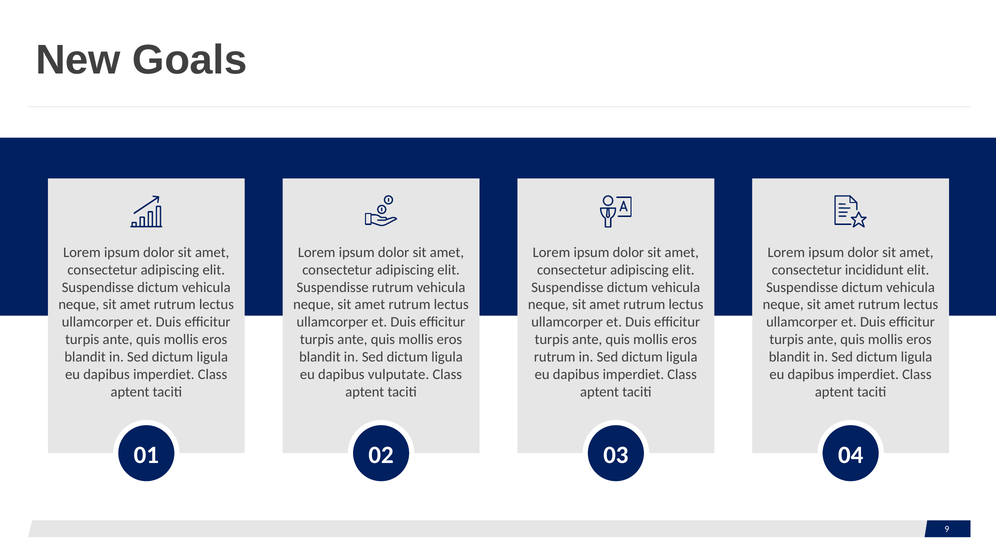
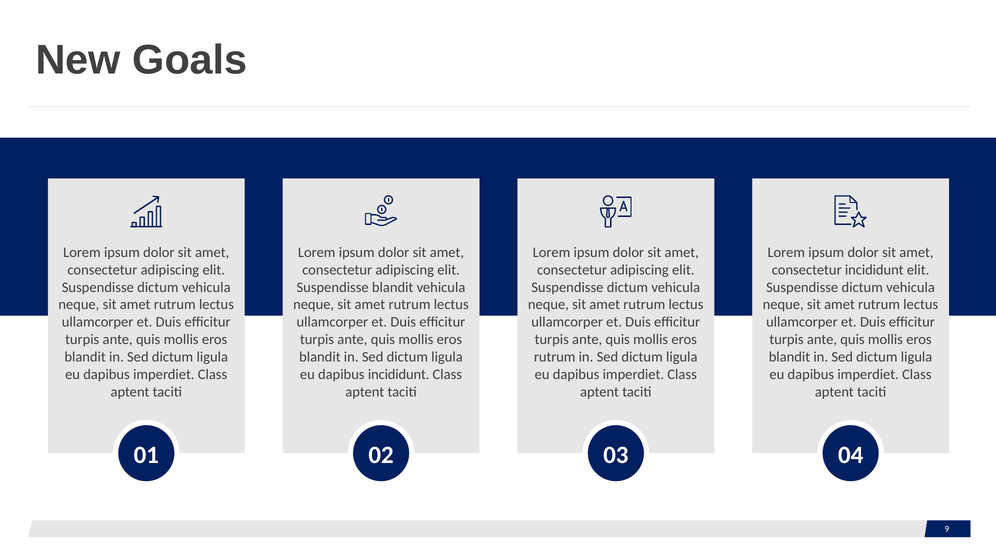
Suspendisse rutrum: rutrum -> blandit
dapibus vulputate: vulputate -> incididunt
